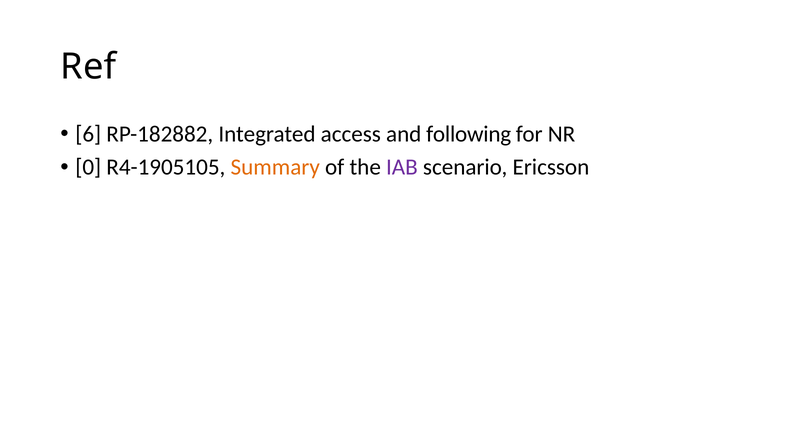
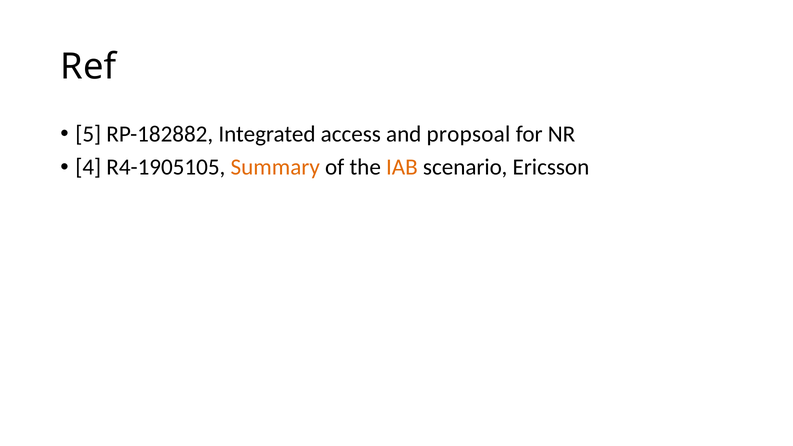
6: 6 -> 5
following: following -> propsoal
0: 0 -> 4
IAB colour: purple -> orange
